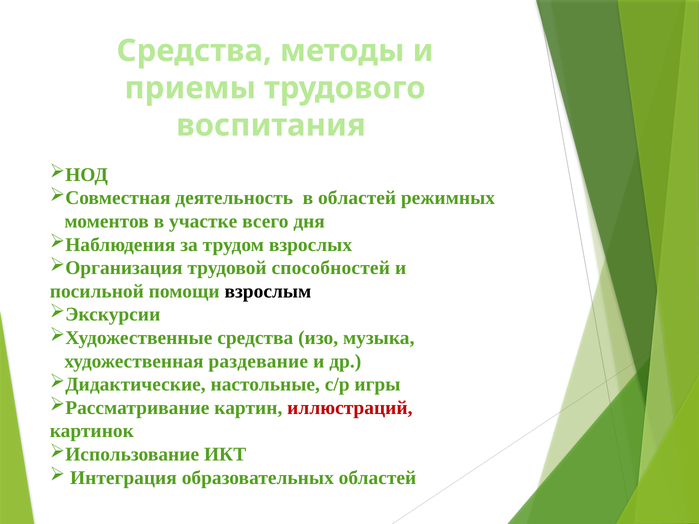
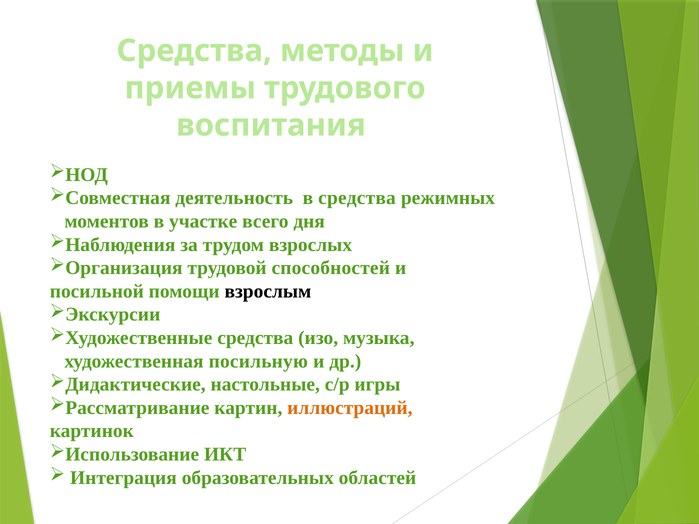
в областей: областей -> средства
раздевание: раздевание -> посильную
иллюстраций colour: red -> orange
